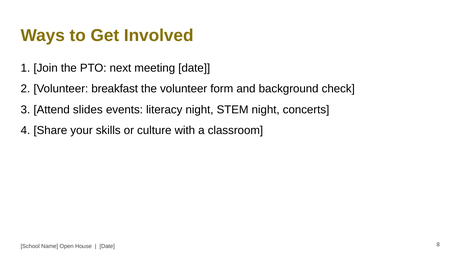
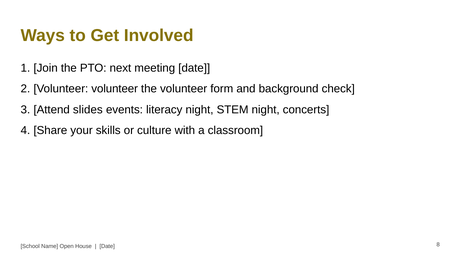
Volunteer breakfast: breakfast -> volunteer
